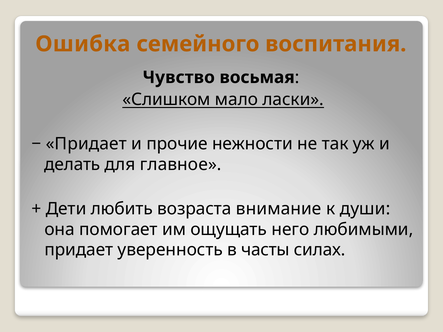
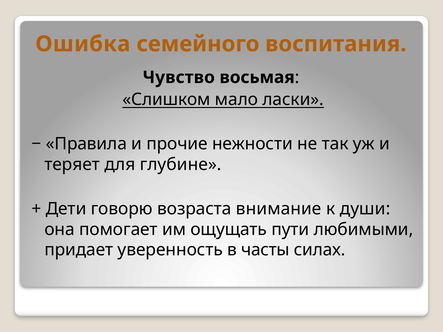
Придает at (86, 144): Придает -> Правила
делать: делать -> теряет
главное: главное -> глубине
любить: любить -> говорю
него: него -> пути
